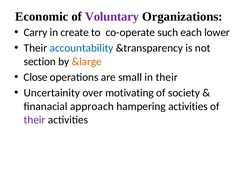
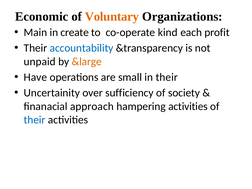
Voluntary colour: purple -> orange
Carry: Carry -> Main
such: such -> kind
lower: lower -> profit
section: section -> unpaid
Close: Close -> Have
motivating: motivating -> sufficiency
their at (35, 120) colour: purple -> blue
